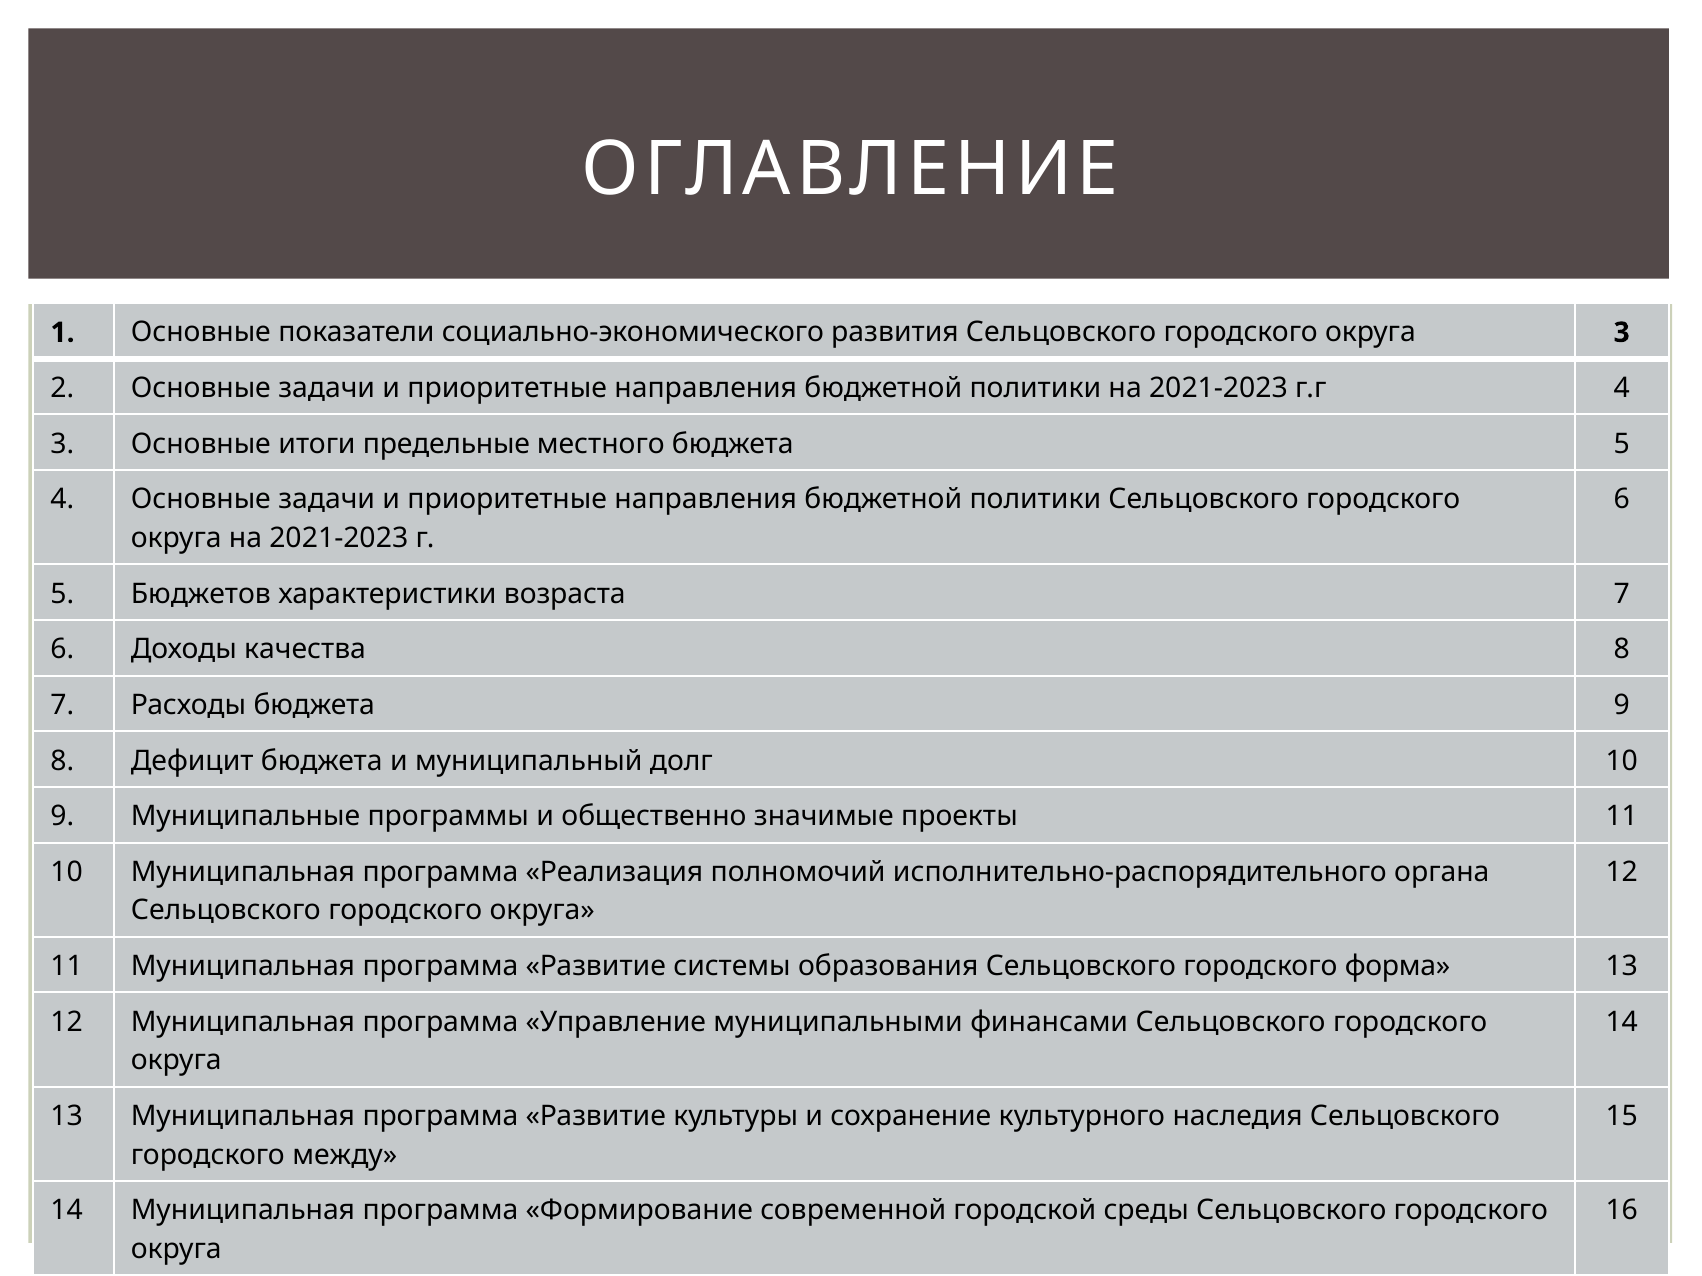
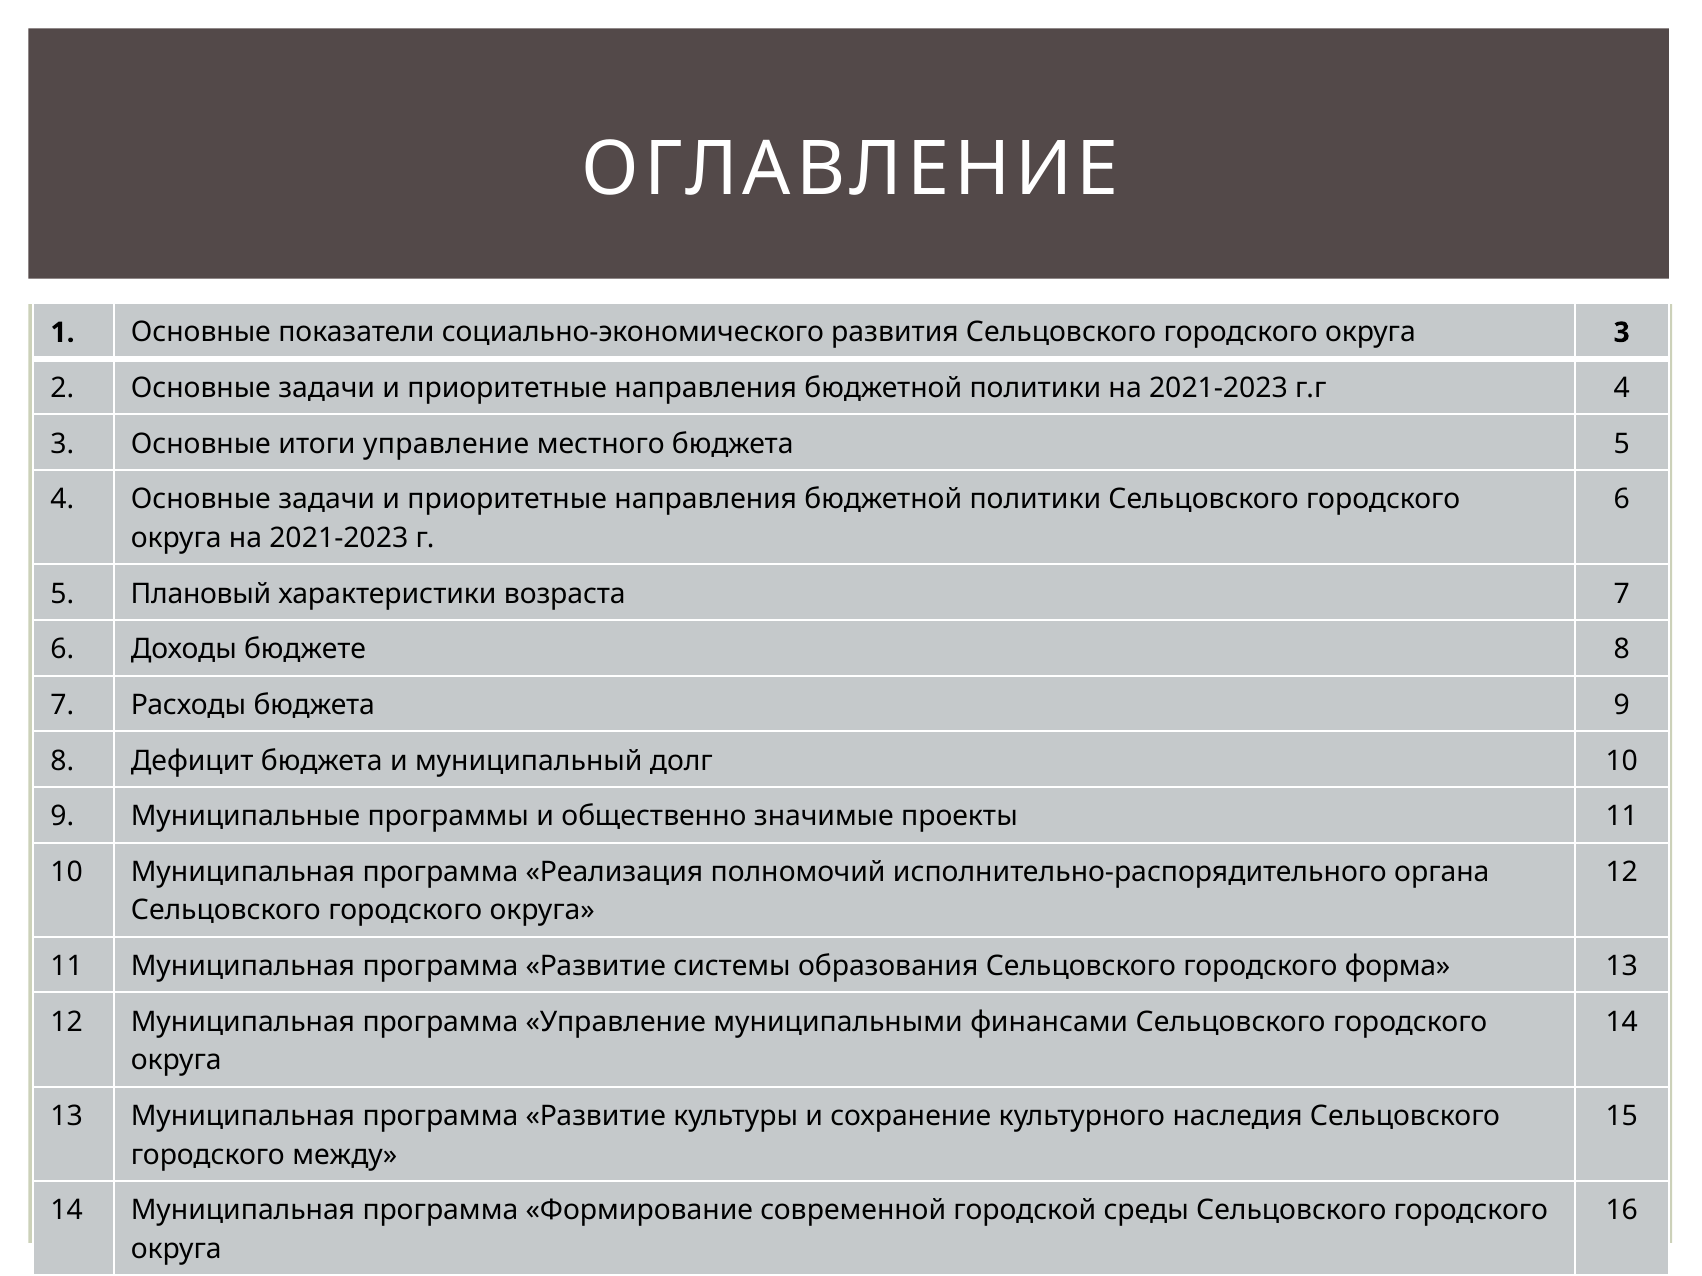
итоги предельные: предельные -> управление
Бюджетов: Бюджетов -> Плановый
качества: качества -> бюджете
